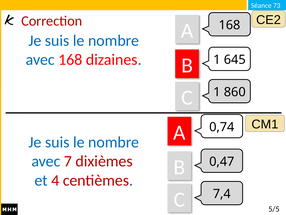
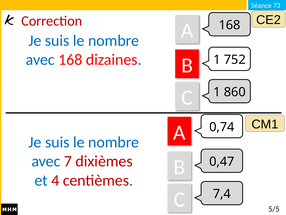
645: 645 -> 752
